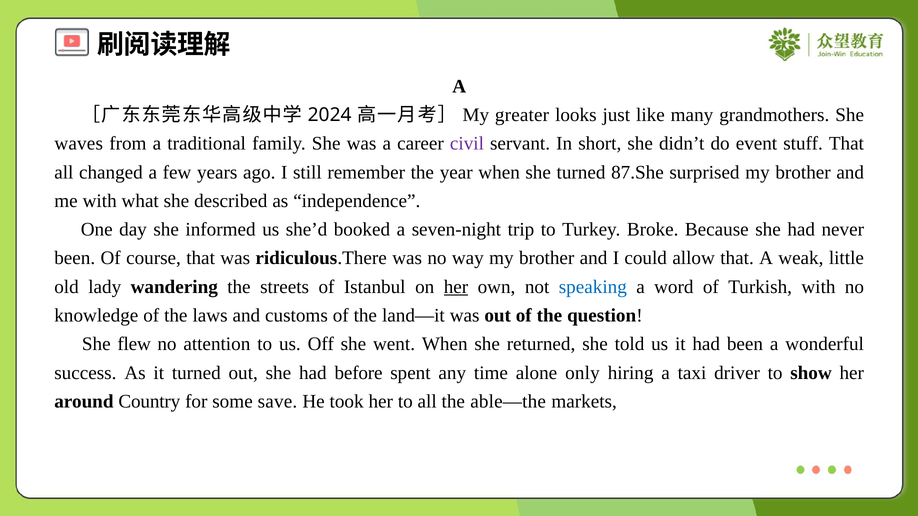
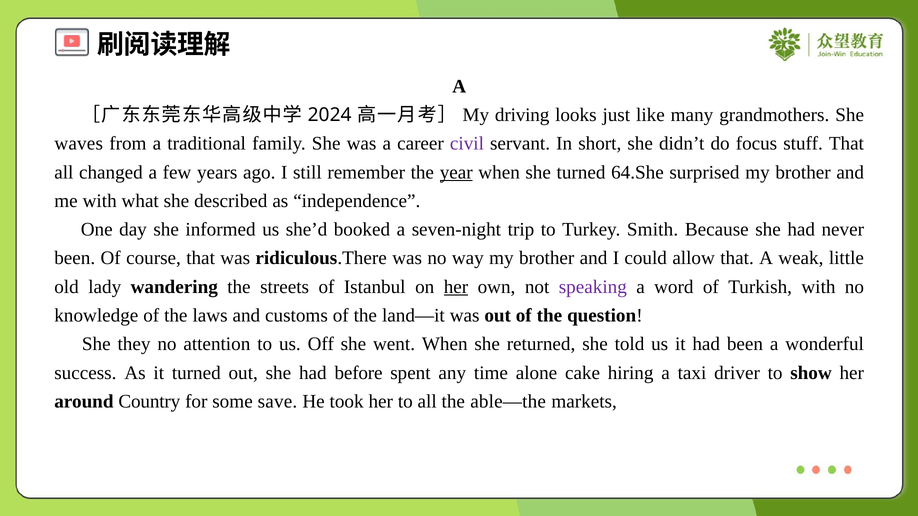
greater: greater -> driving
event: event -> focus
year underline: none -> present
87.She: 87.She -> 64.She
Broke: Broke -> Smith
speaking colour: blue -> purple
flew: flew -> they
only: only -> cake
